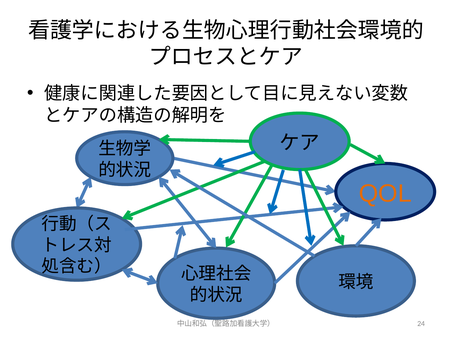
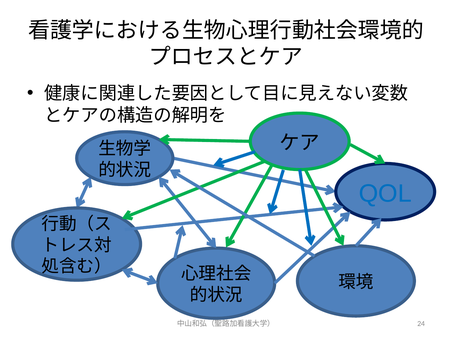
QOL colour: orange -> blue
